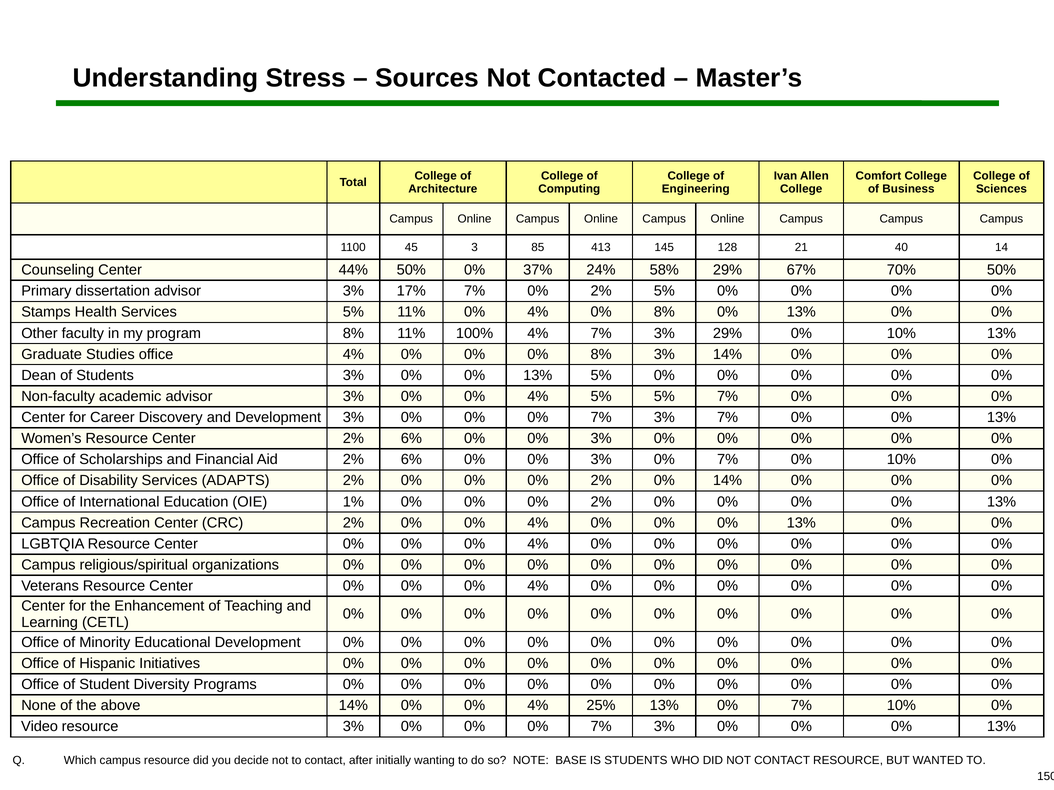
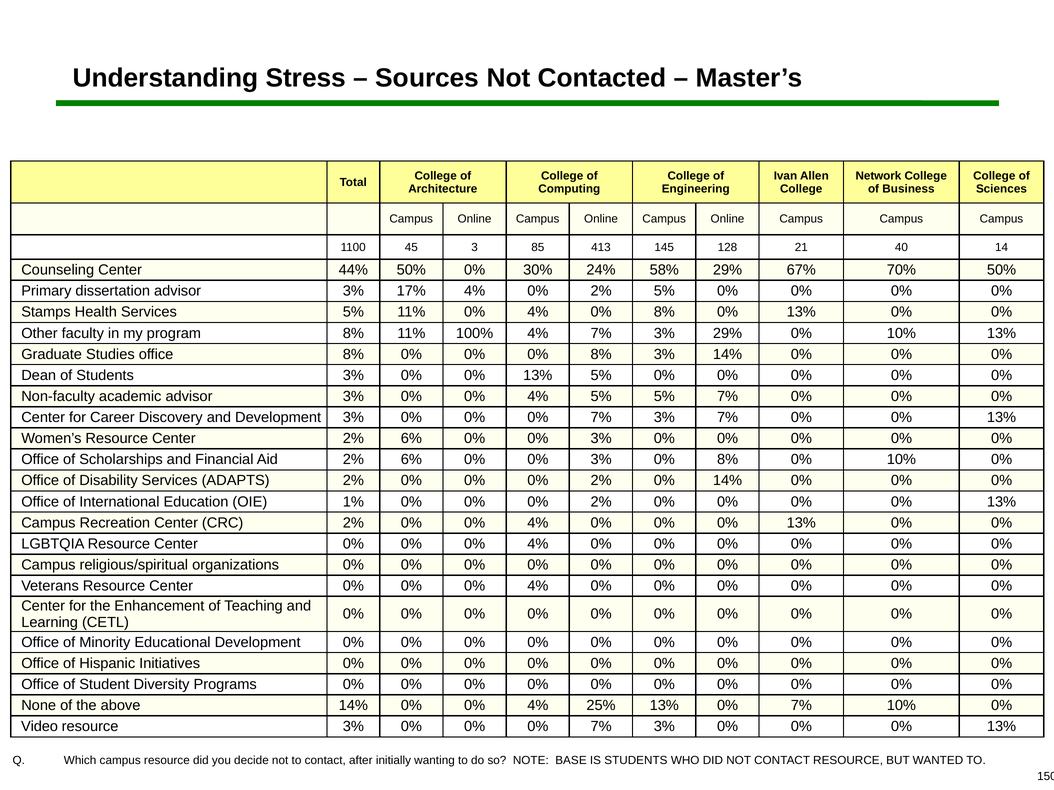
Comfort: Comfort -> Network
37%: 37% -> 30%
17% 7%: 7% -> 4%
office 4%: 4% -> 8%
3% 0% 7%: 7% -> 8%
